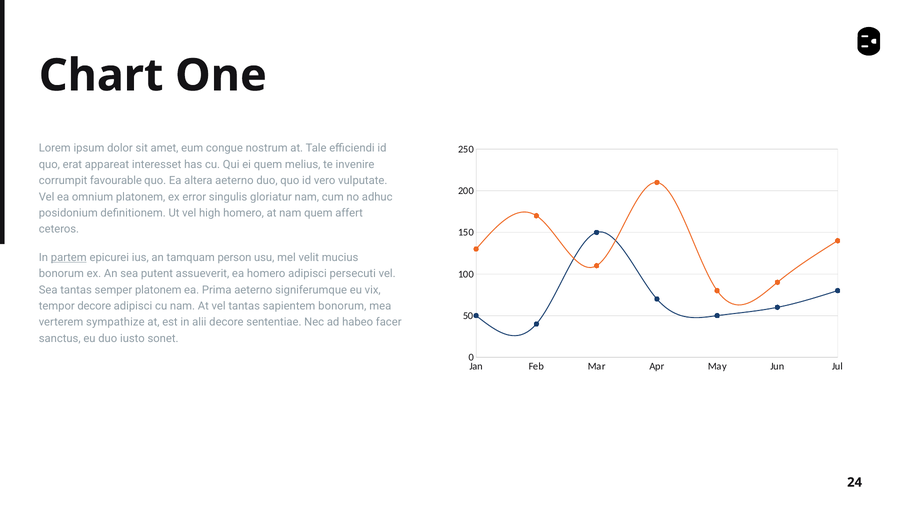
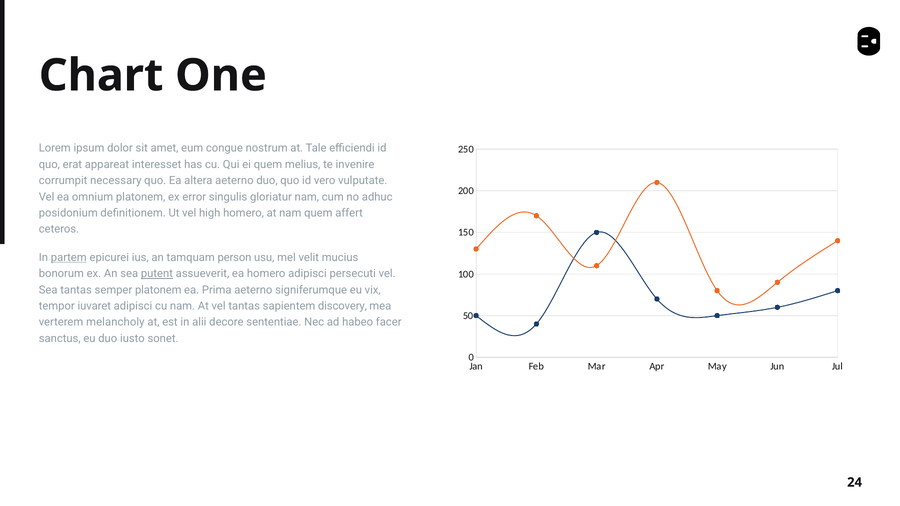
favourable: favourable -> necessary
putent underline: none -> present
tempor decore: decore -> iuvaret
sapientem bonorum: bonorum -> discovery
sympathize: sympathize -> melancholy
